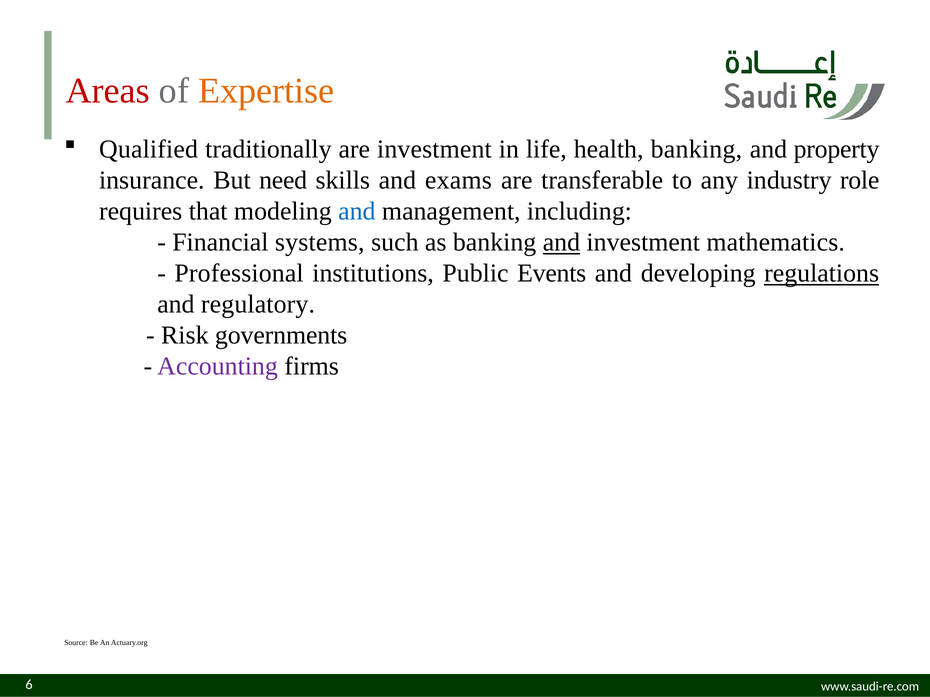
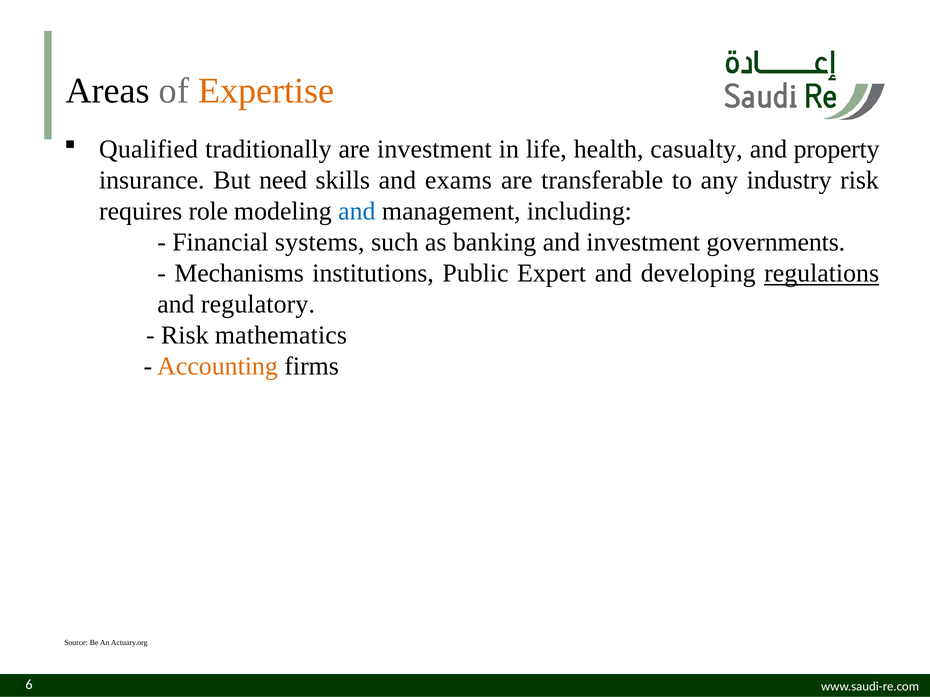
Areas colour: red -> black
health banking: banking -> casualty
industry role: role -> risk
that: that -> role
and at (561, 243) underline: present -> none
mathematics: mathematics -> governments
Professional: Professional -> Mechanisms
Events: Events -> Expert
governments: governments -> mathematics
Accounting colour: purple -> orange
